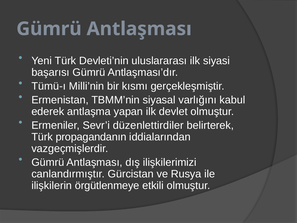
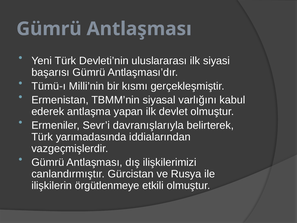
düzenlettirdiler: düzenlettirdiler -> davranışlarıyla
propagandanın: propagandanın -> yarımadasında
